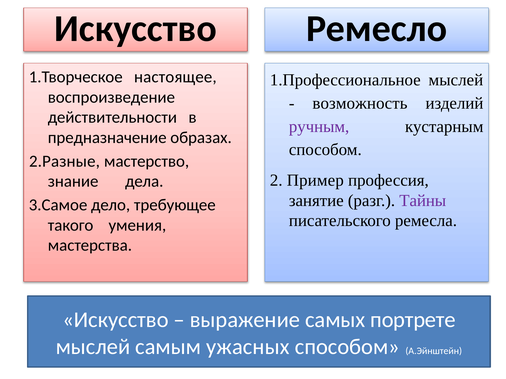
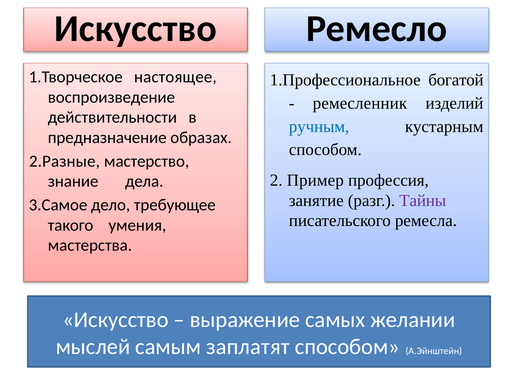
1.Профессиональное мыслей: мыслей -> богатой
возможность: возможность -> ремесленник
ручным colour: purple -> blue
портрете: портрете -> желании
ужасных: ужасных -> заплатят
